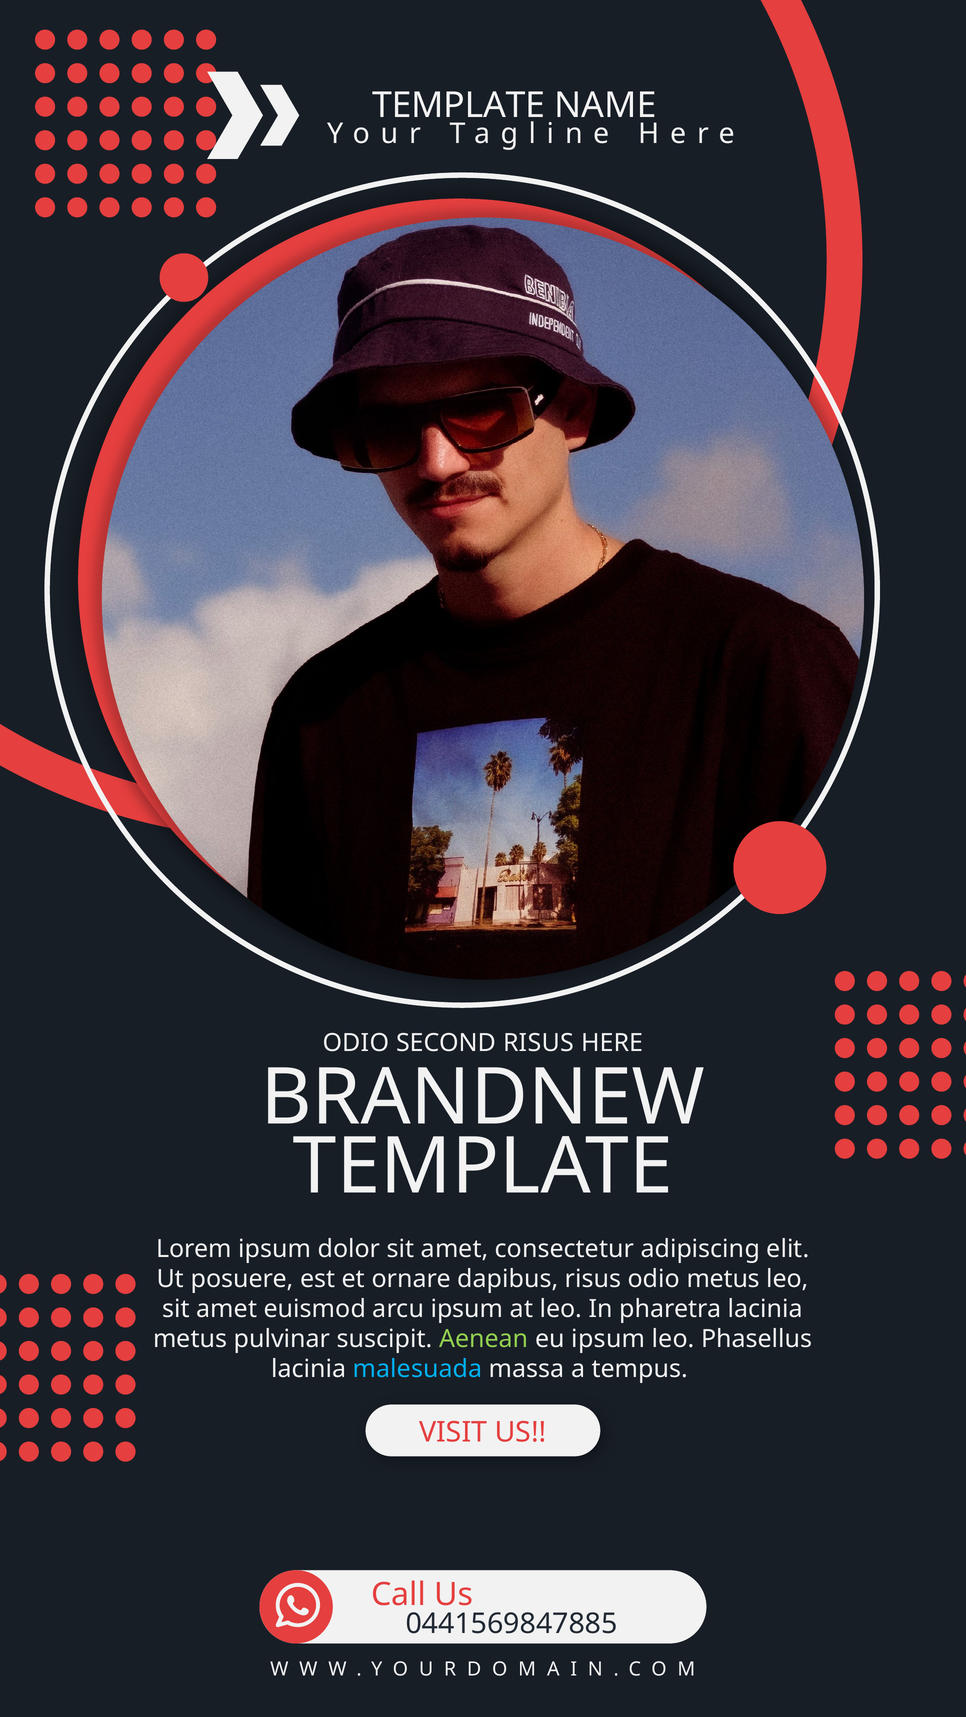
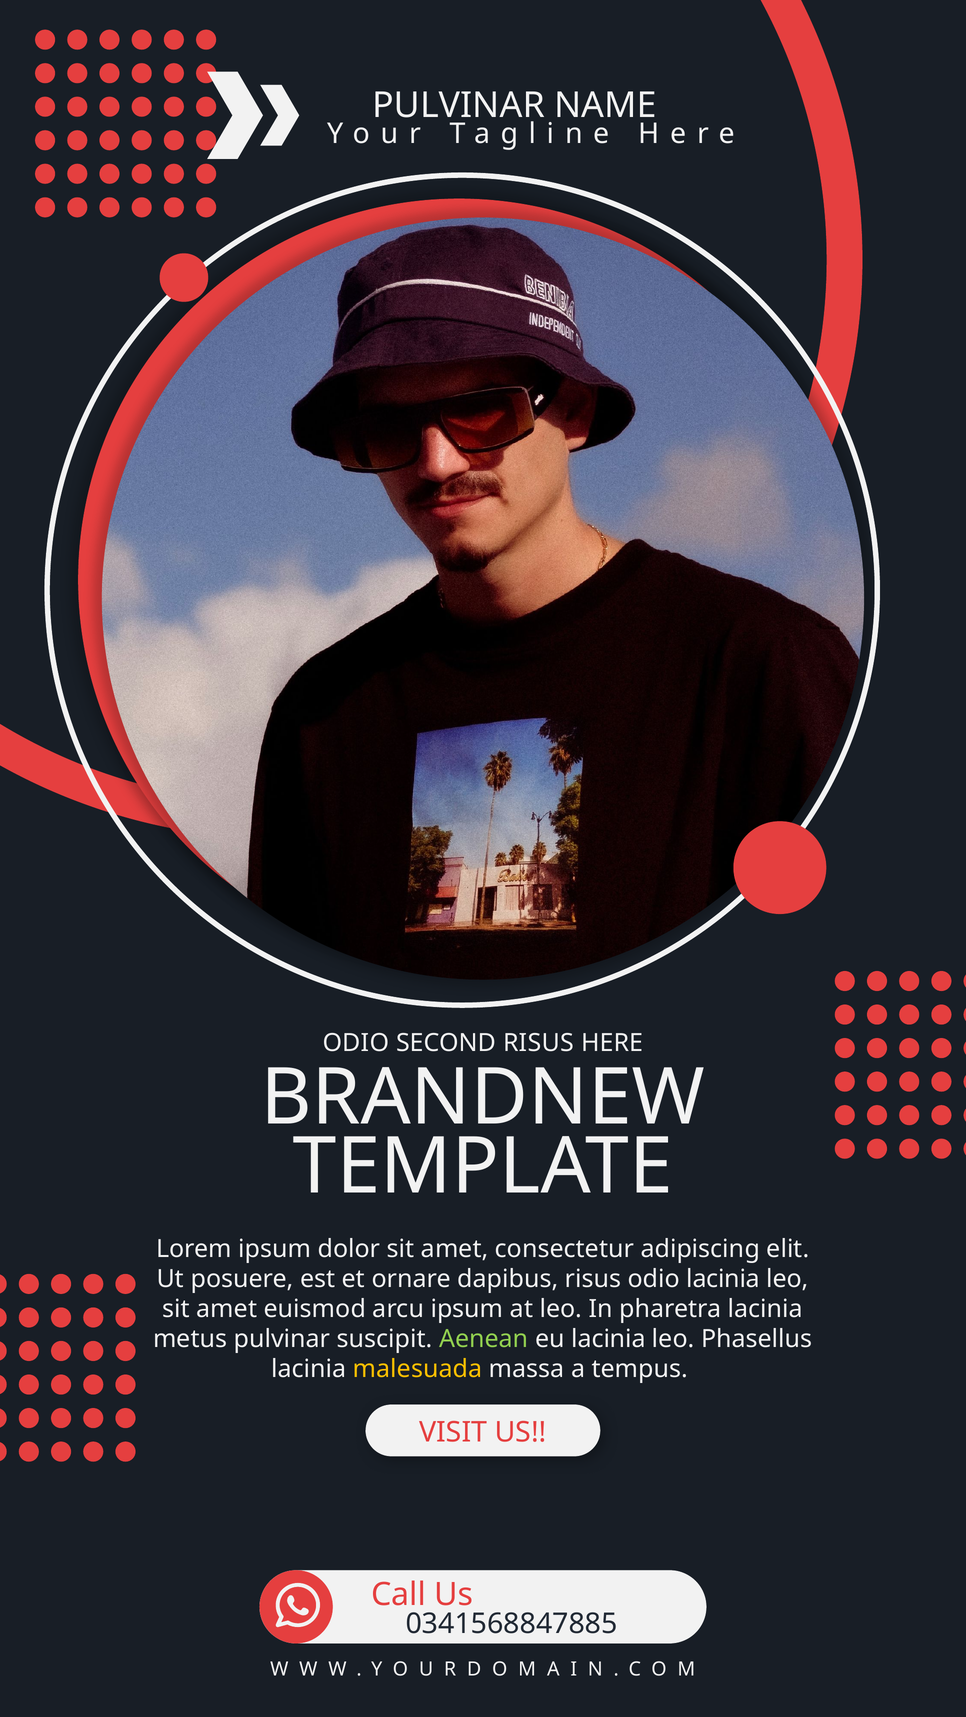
TEMPLATE at (459, 106): TEMPLATE -> PULVINAR
odio metus: metus -> lacinia
eu ipsum: ipsum -> lacinia
malesuada colour: light blue -> yellow
0441569847885: 0441569847885 -> 0341568847885
